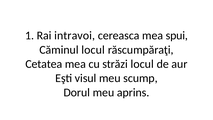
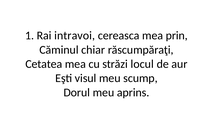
spui: spui -> prin
Căminul locul: locul -> chiar
